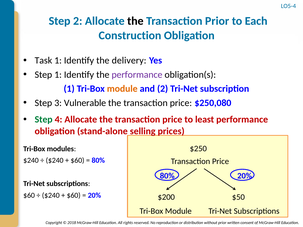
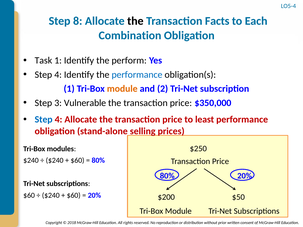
Step 2: 2 -> 8
Transaction Prior: Prior -> Facts
Construction: Construction -> Combination
delivery: delivery -> perform
1 at (58, 75): 1 -> 4
performance at (137, 75) colour: purple -> blue
$250,080: $250,080 -> $350,000
Step at (44, 120) colour: green -> blue
